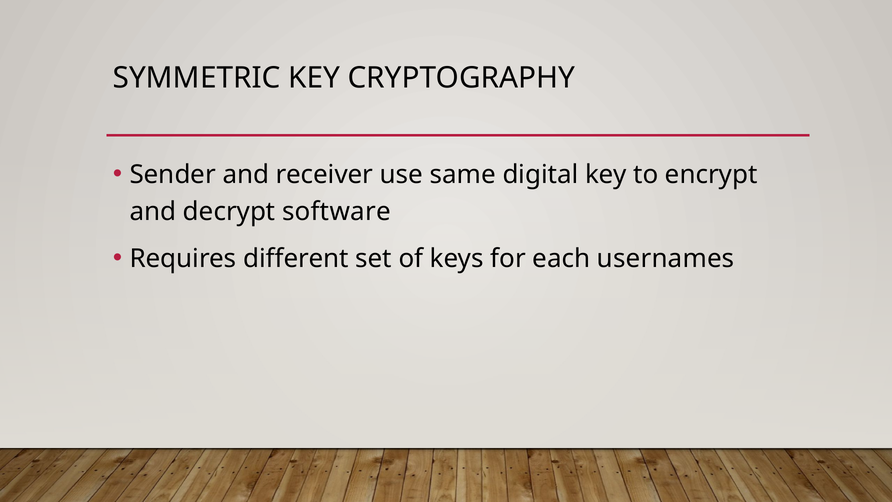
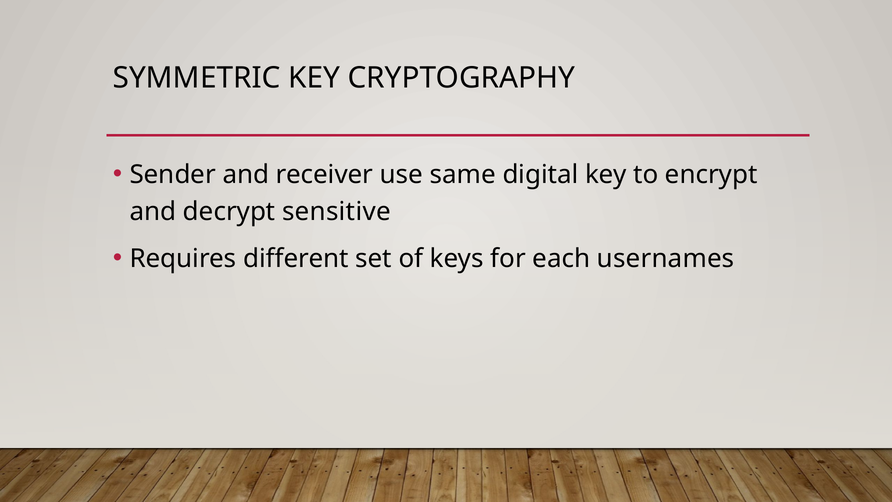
software: software -> sensitive
